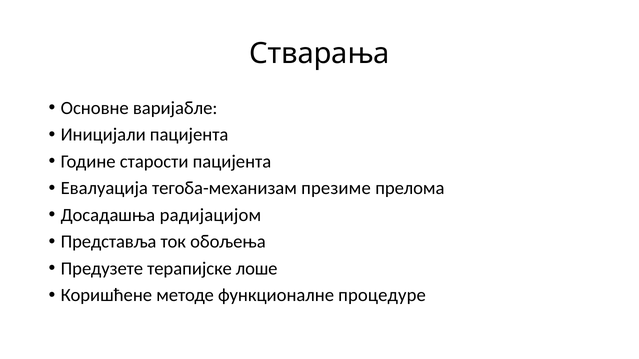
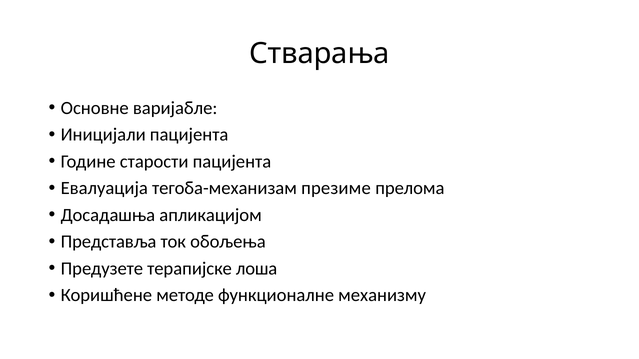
радијацијом: радијацијом -> апликацијом
лоше: лоше -> лоша
процедуре: процедуре -> механизму
